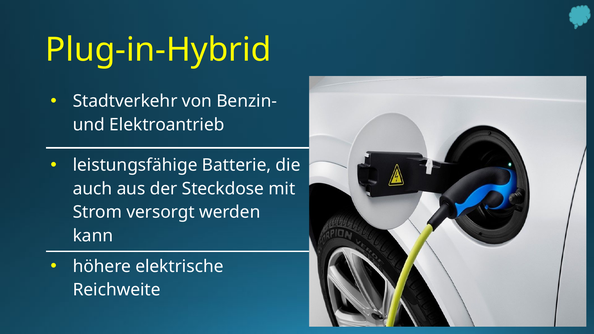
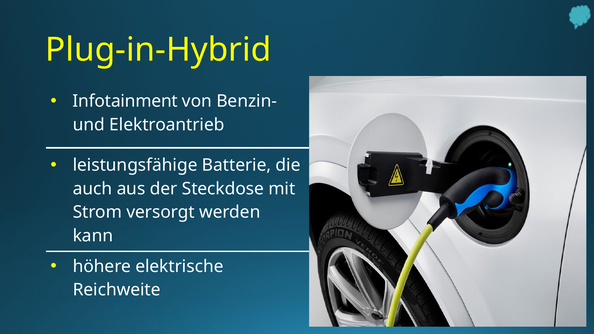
Stadtverkehr: Stadtverkehr -> Infotainment
